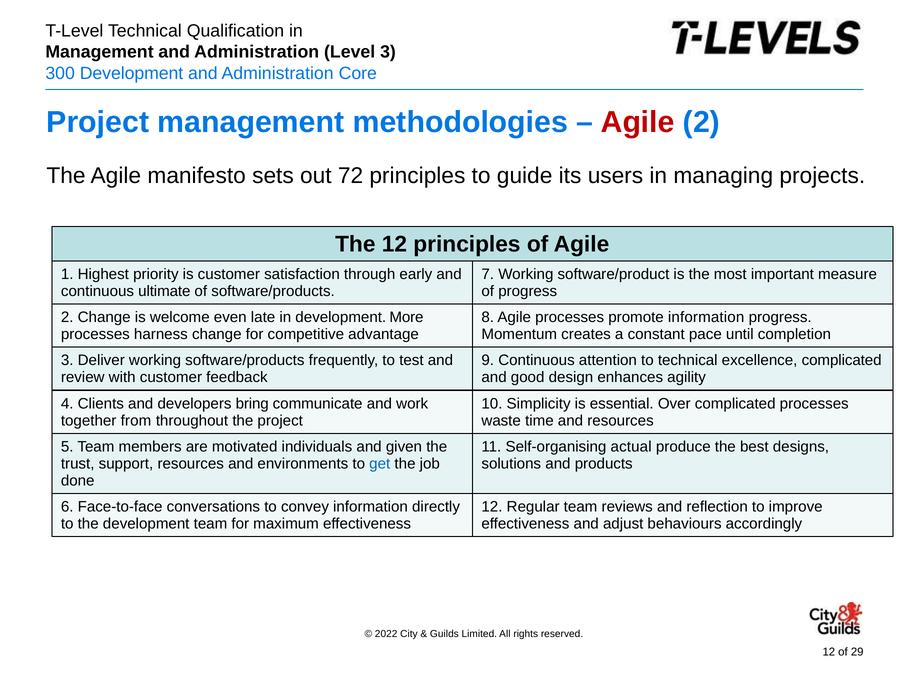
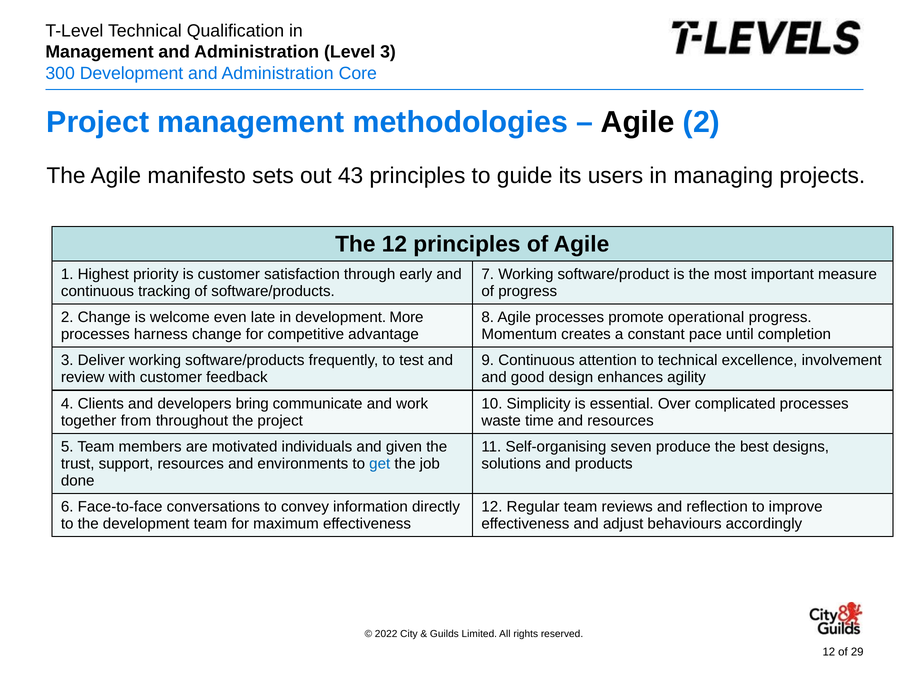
Agile at (638, 122) colour: red -> black
72: 72 -> 43
ultimate: ultimate -> tracking
promote information: information -> operational
excellence complicated: complicated -> involvement
actual: actual -> seven
